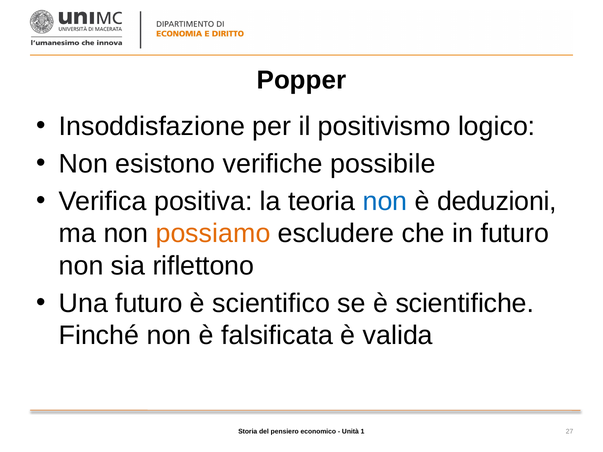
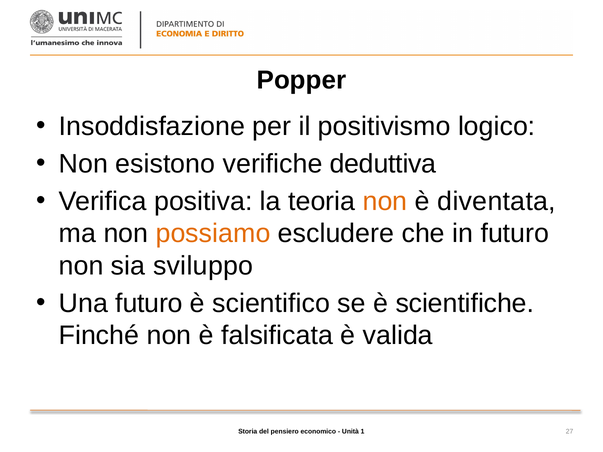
possibile: possibile -> deduttiva
non at (385, 202) colour: blue -> orange
deduzioni: deduzioni -> diventata
riflettono: riflettono -> sviluppo
